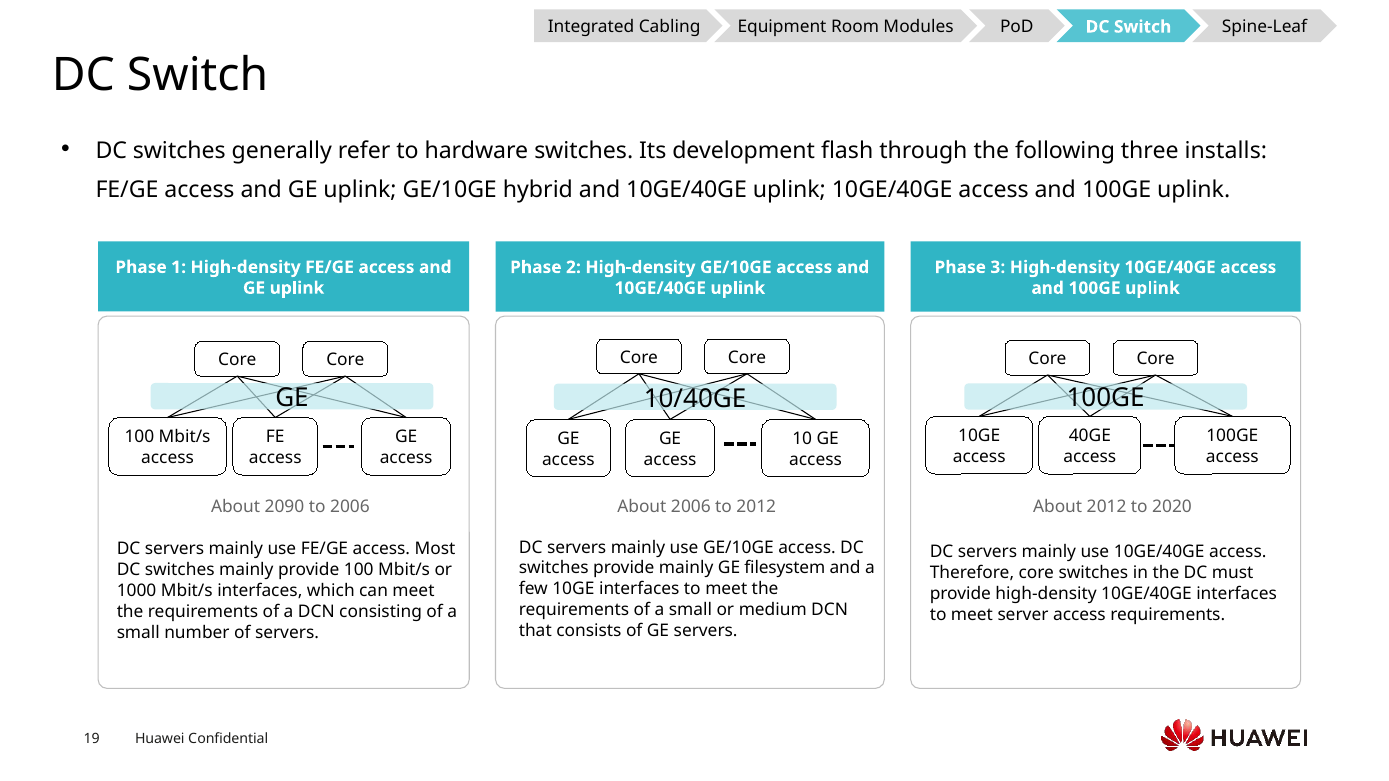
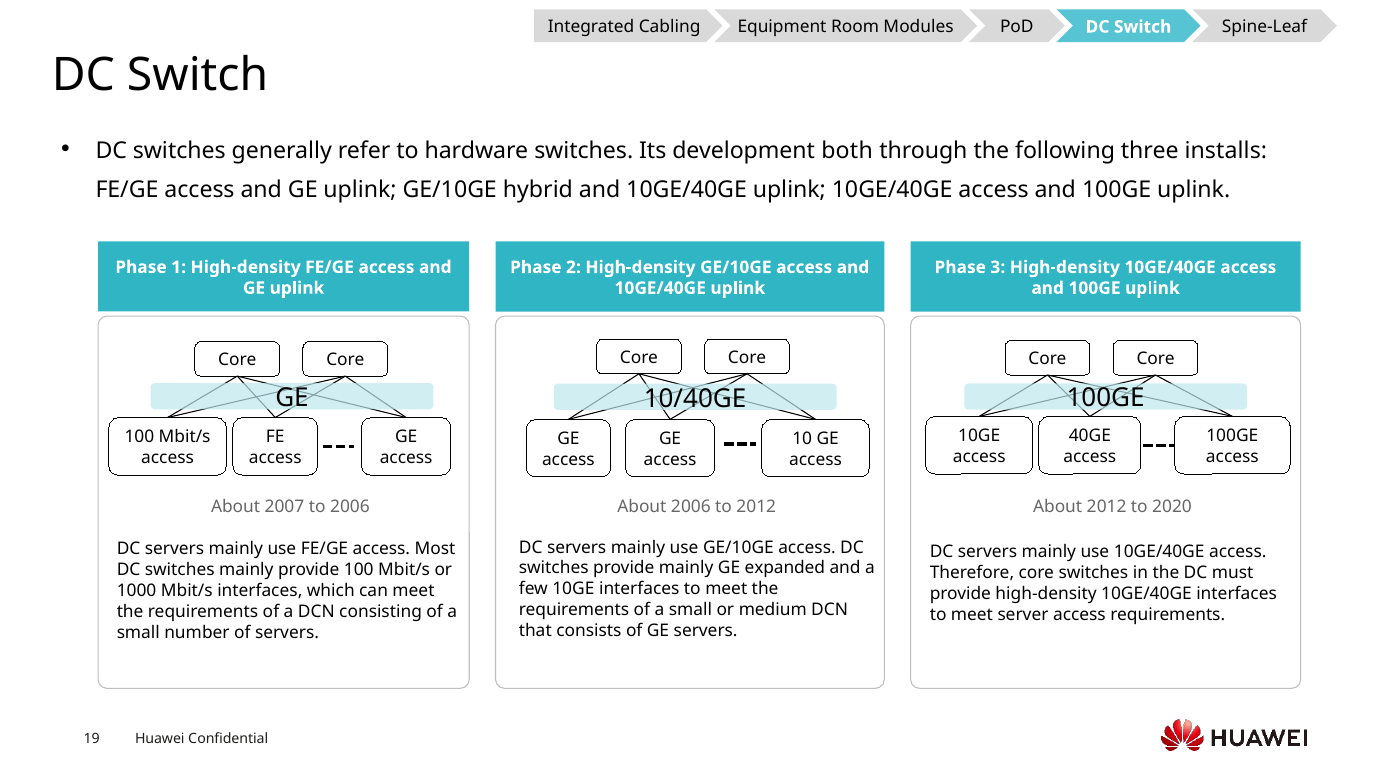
flash: flash -> both
2090: 2090 -> 2007
filesystem: filesystem -> expanded
